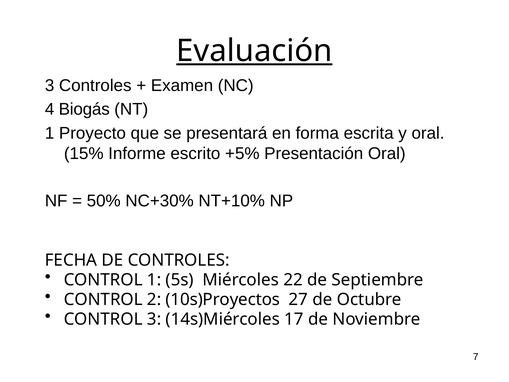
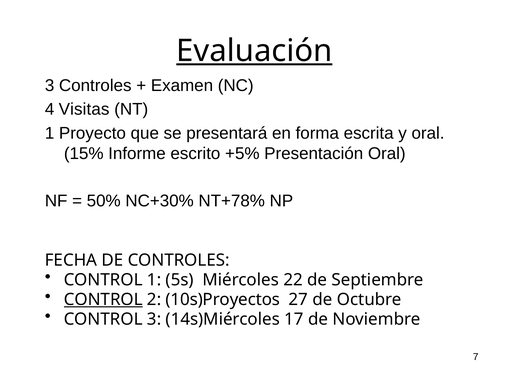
Biogás: Biogás -> Visitas
NT+10%: NT+10% -> NT+78%
CONTROL at (103, 299) underline: none -> present
